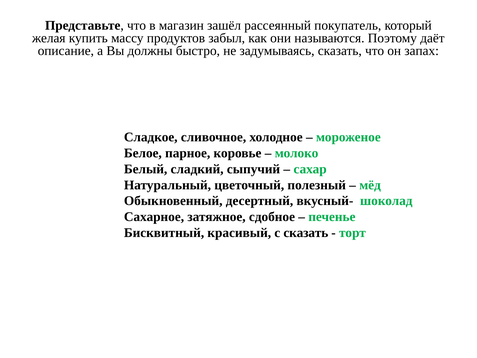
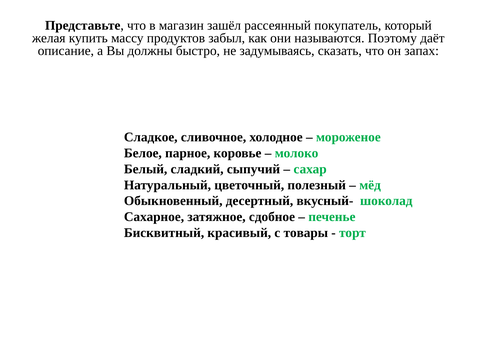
с сказать: сказать -> товары
